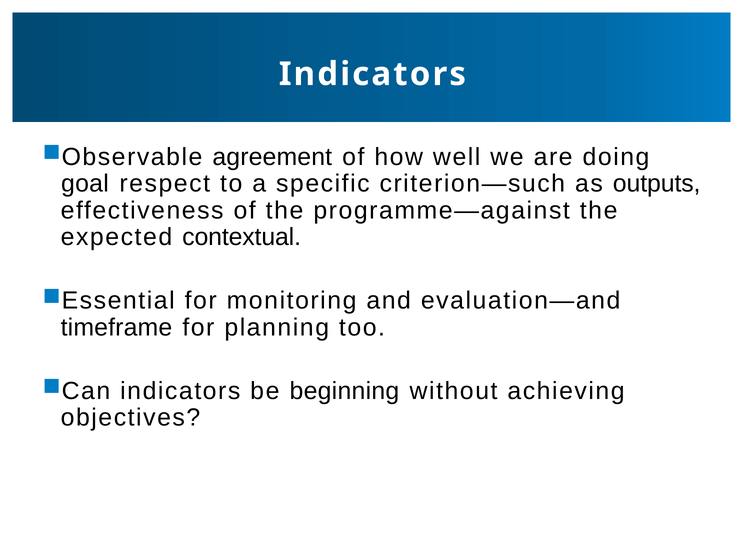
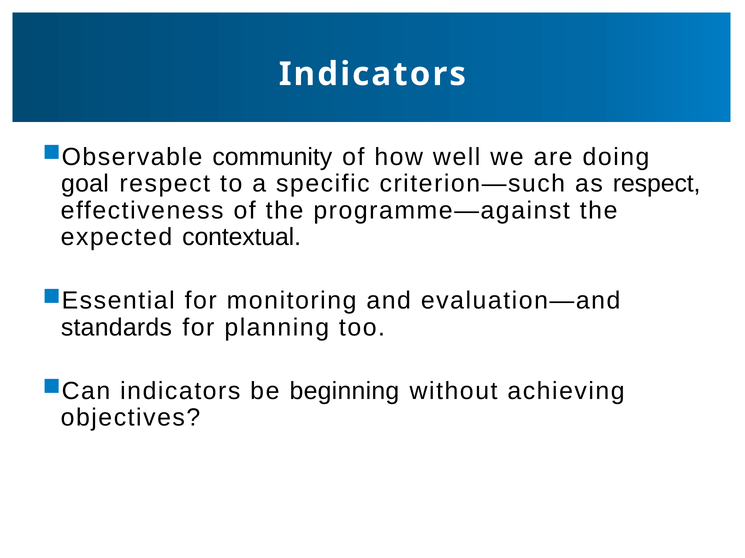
agreement: agreement -> community
as outputs: outputs -> respect
timeframe: timeframe -> standards
